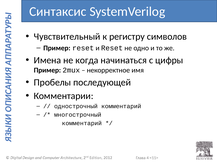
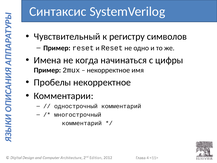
Пробелы последующей: последующей -> некорректное
